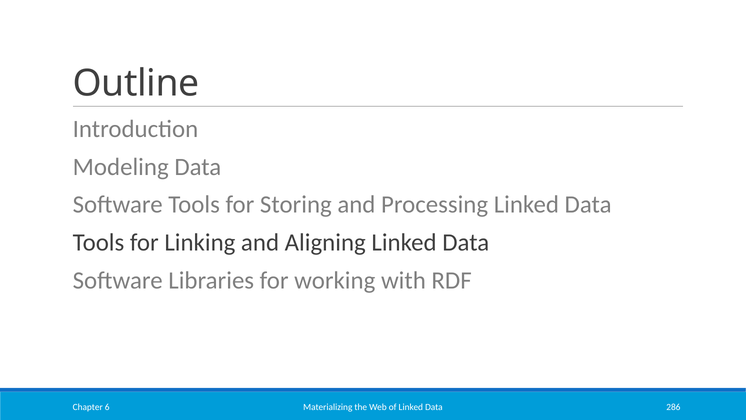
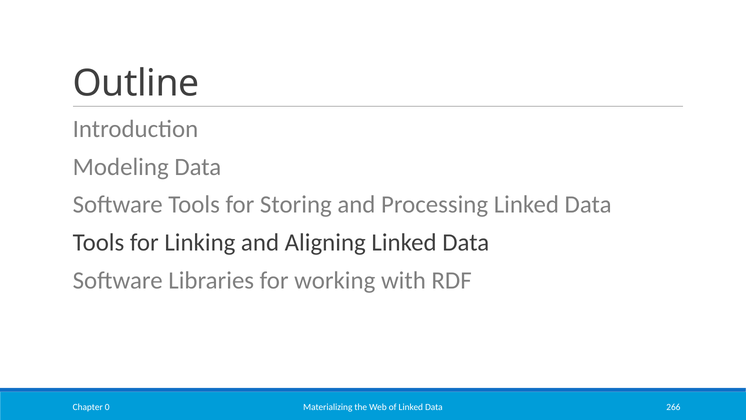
286: 286 -> 266
6: 6 -> 0
